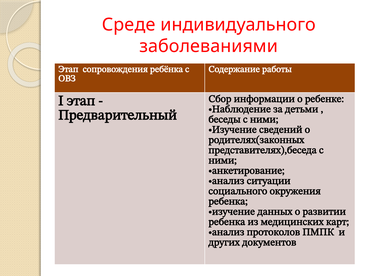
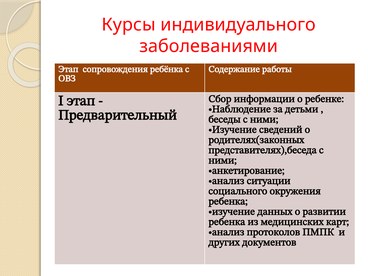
Среде: Среде -> Курсы
